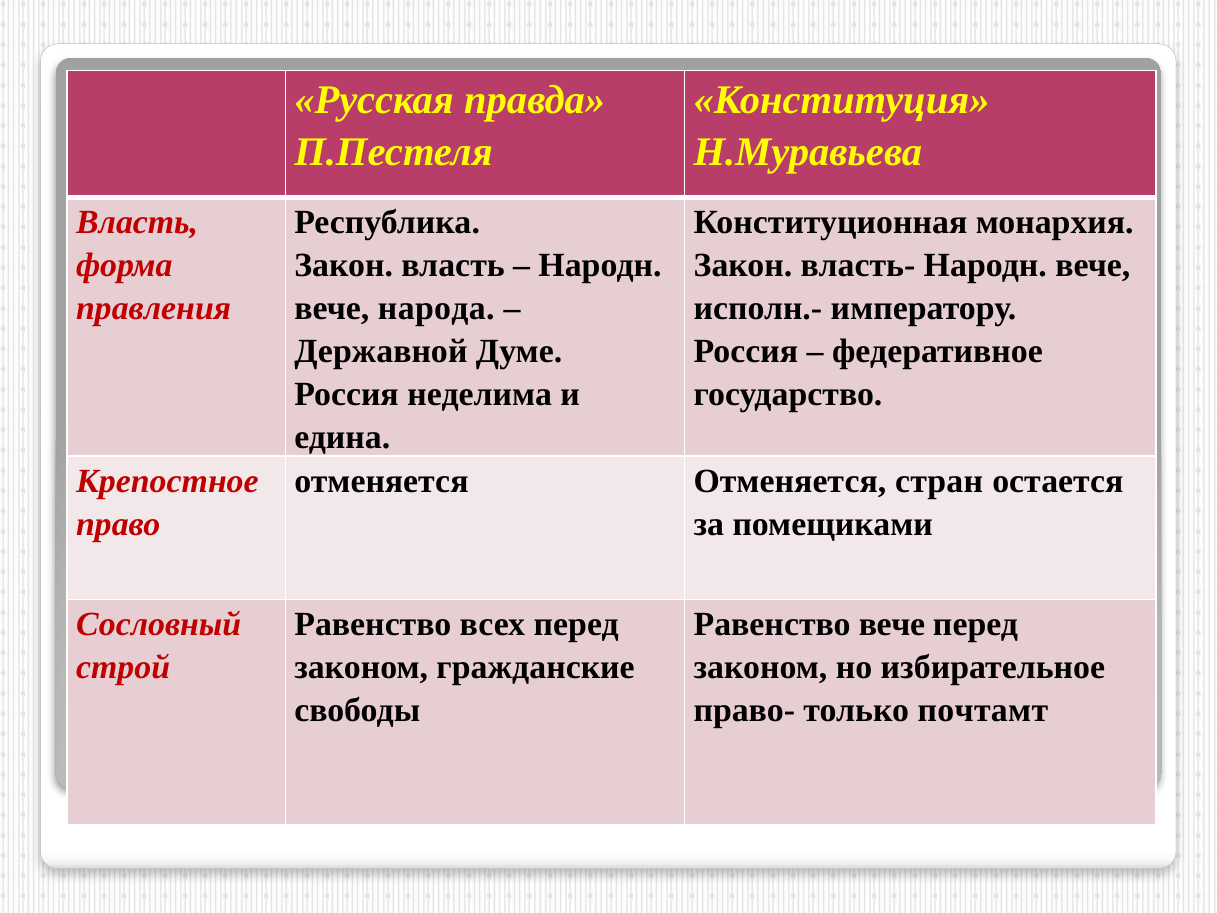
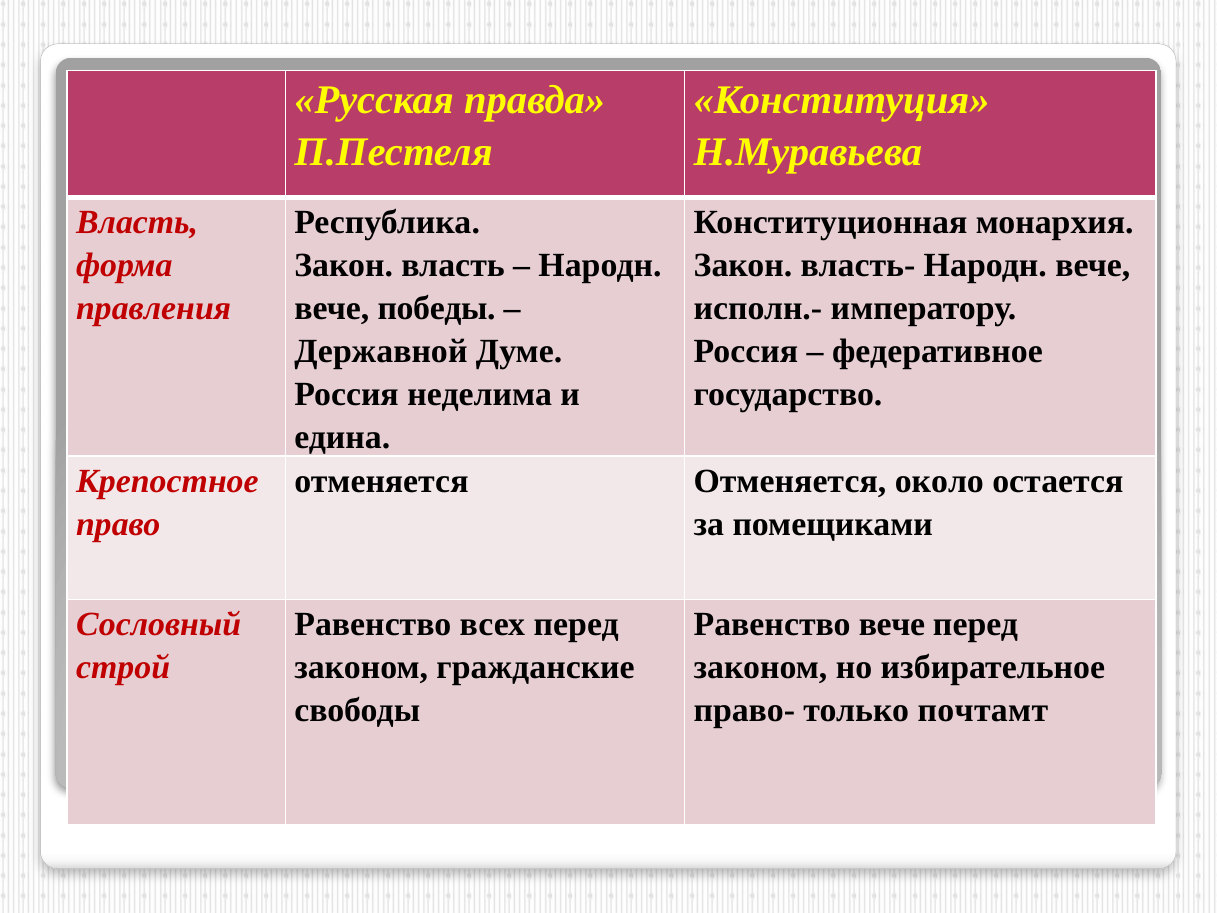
народа: народа -> победы
стран: стран -> около
